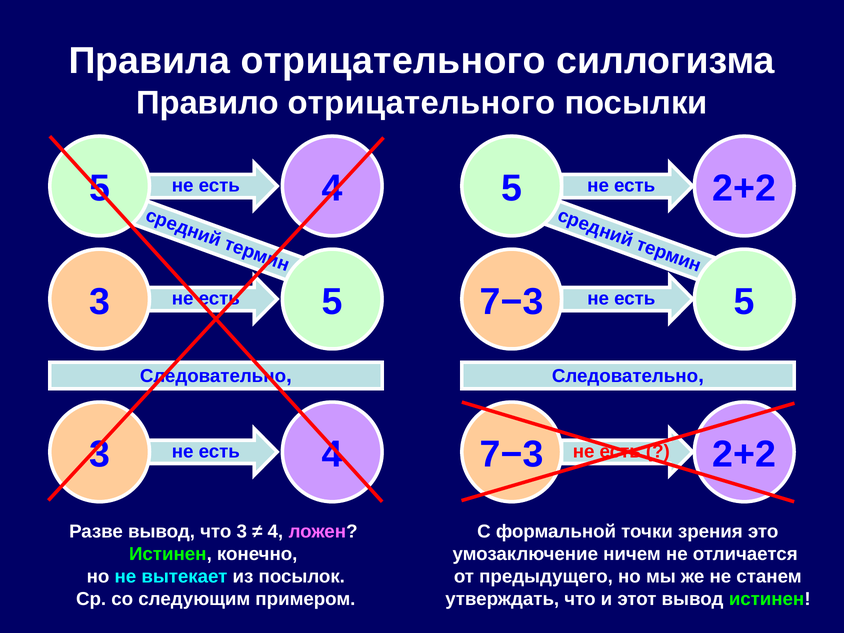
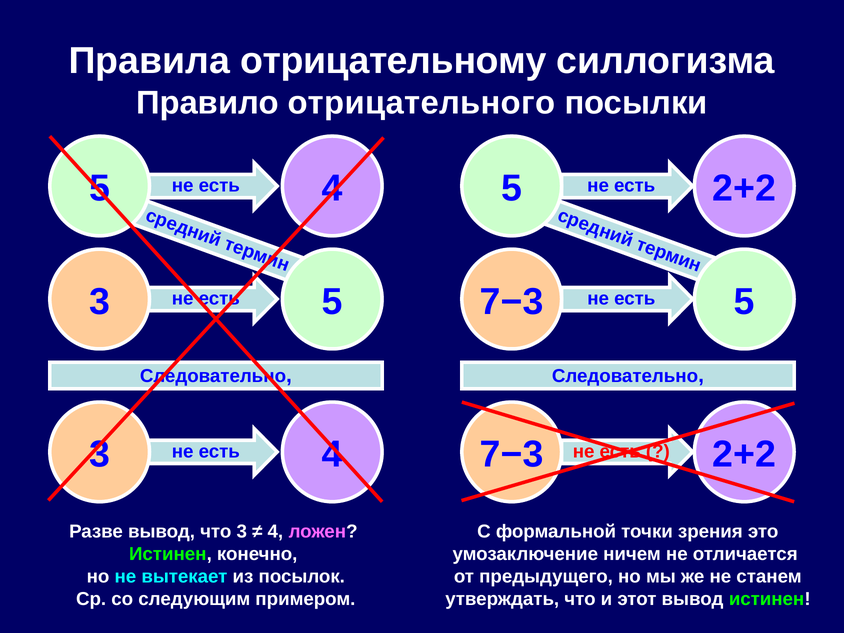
Правила отрицательного: отрицательного -> отрицательному
